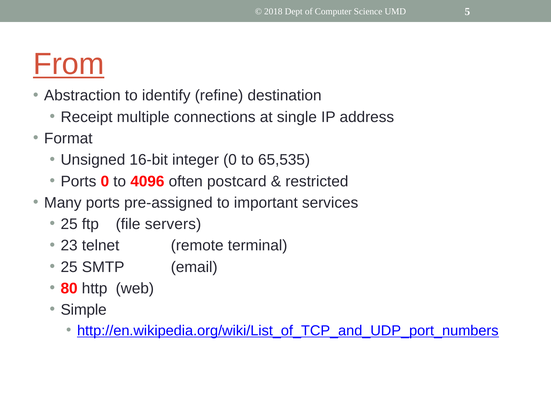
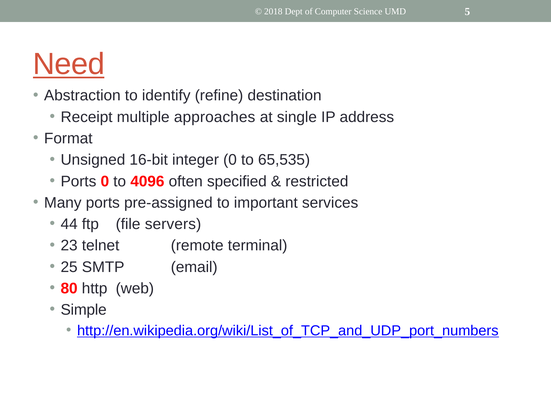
From: From -> Need
connections: connections -> approaches
postcard: postcard -> specified
25 at (69, 224): 25 -> 44
